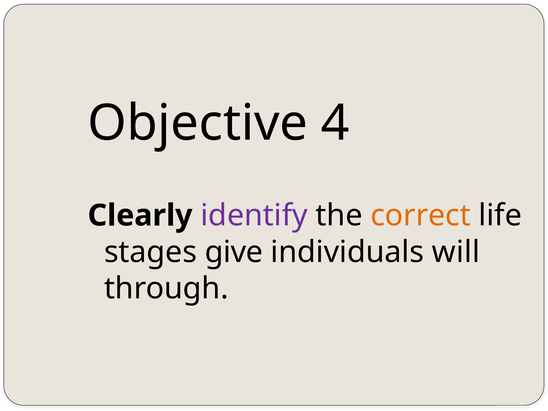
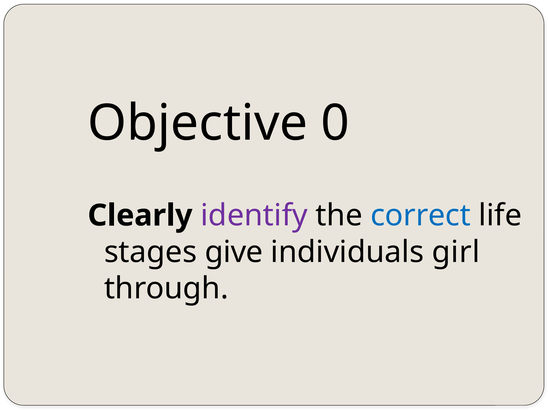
4: 4 -> 0
correct colour: orange -> blue
will: will -> girl
